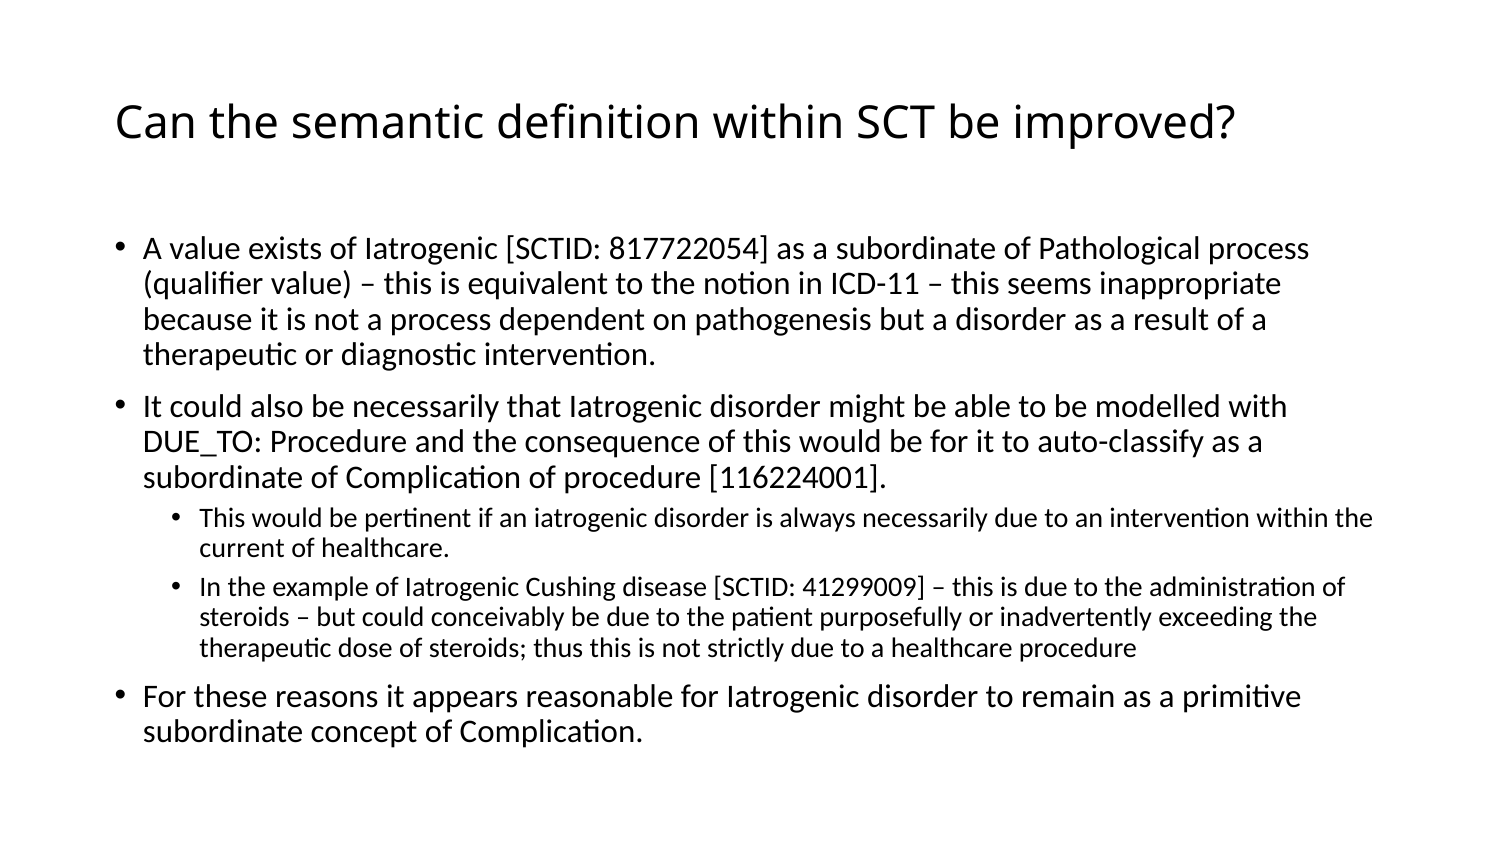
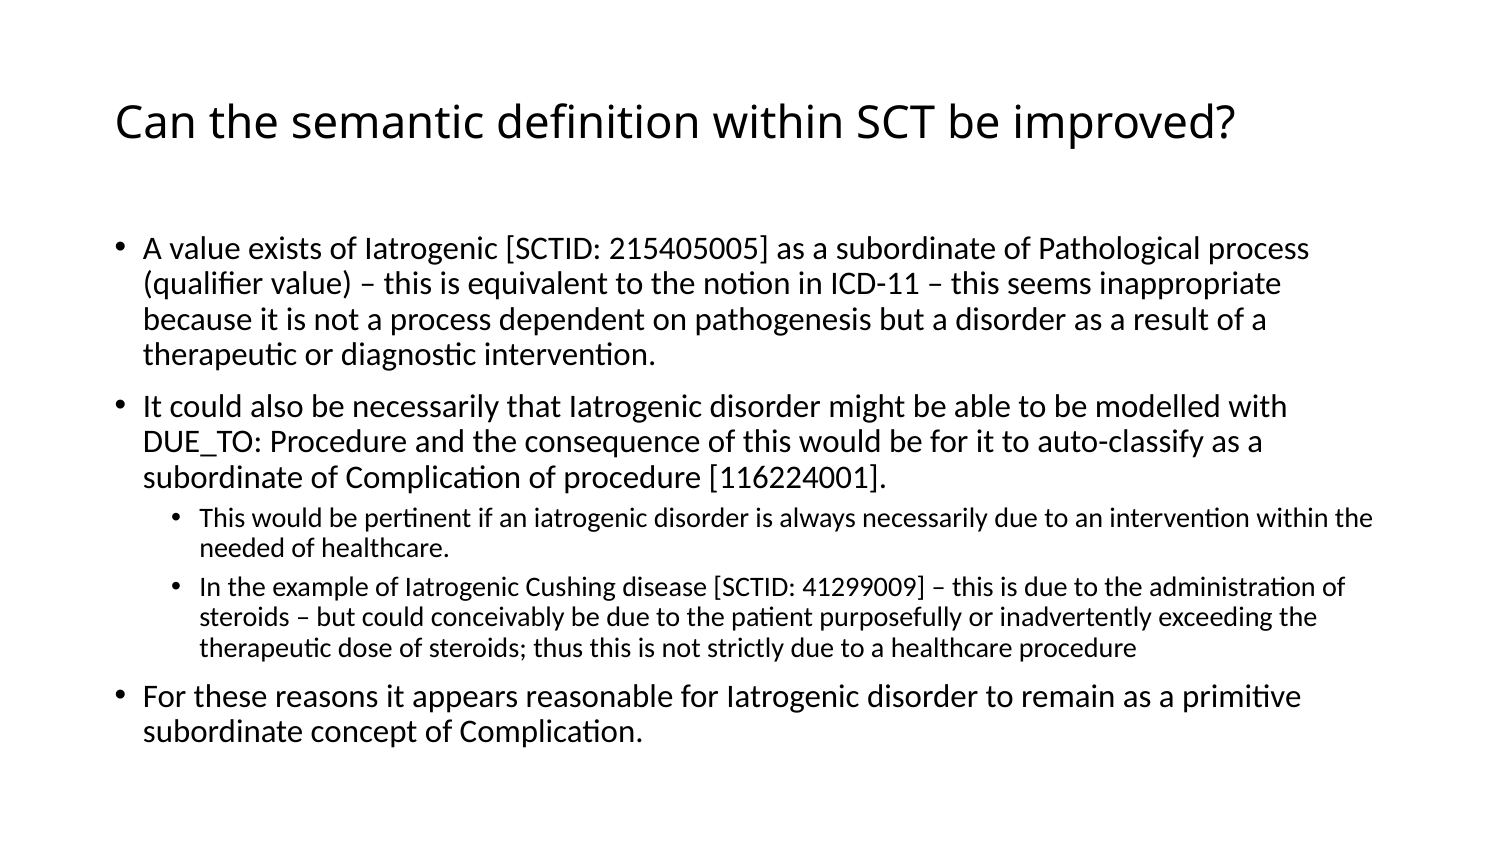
817722054: 817722054 -> 215405005
current: current -> needed
